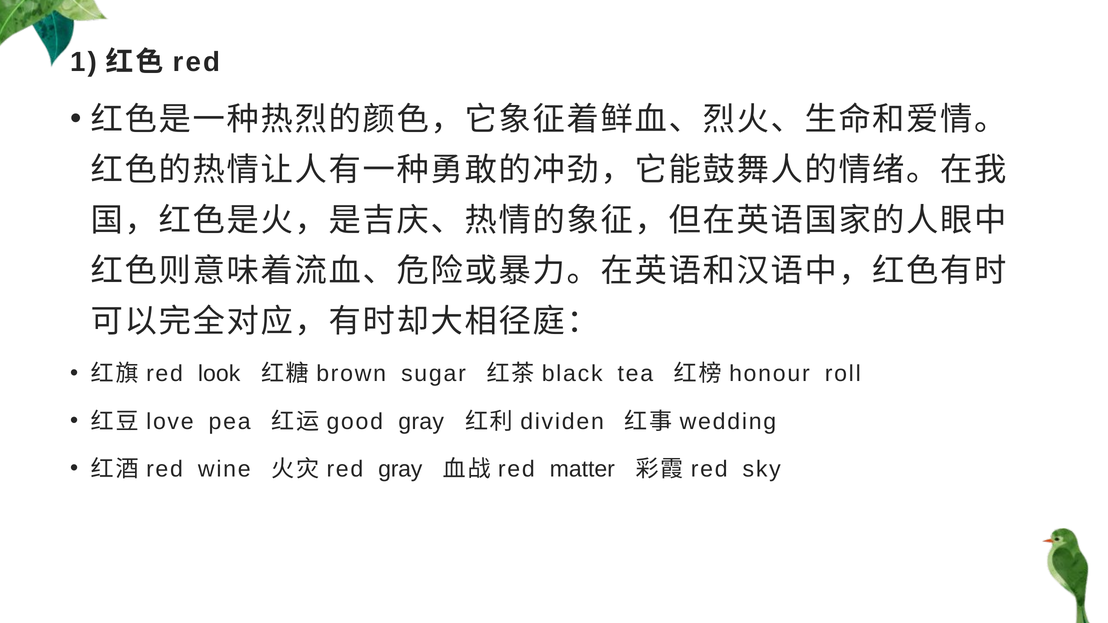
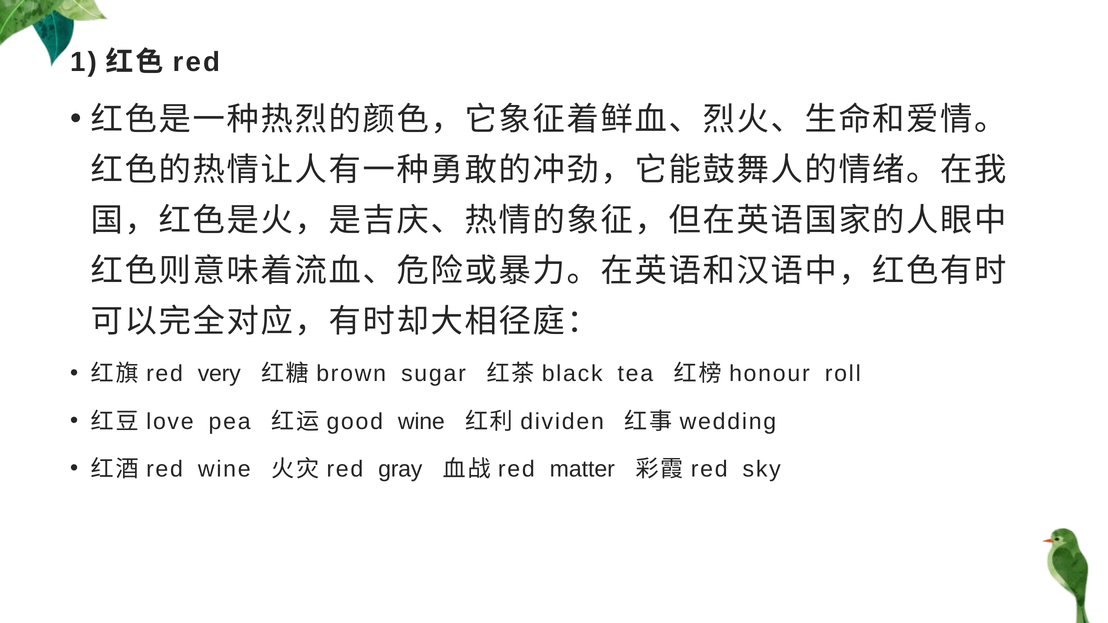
look: look -> very
gray at (421, 422): gray -> wine
